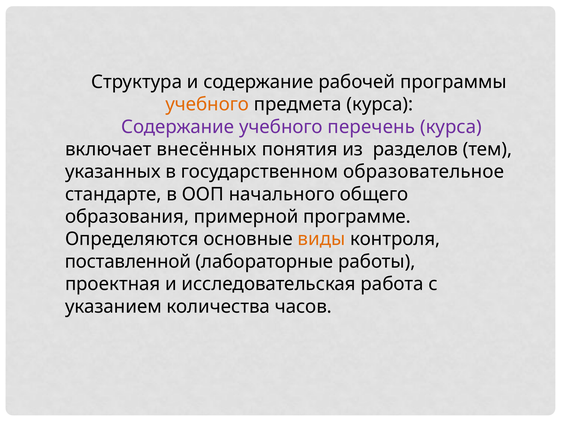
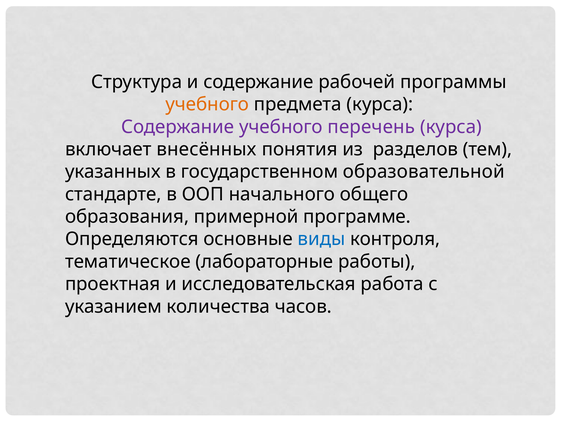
образовательное: образовательное -> образовательной
виды colour: orange -> blue
поставленной: поставленной -> тематическое
